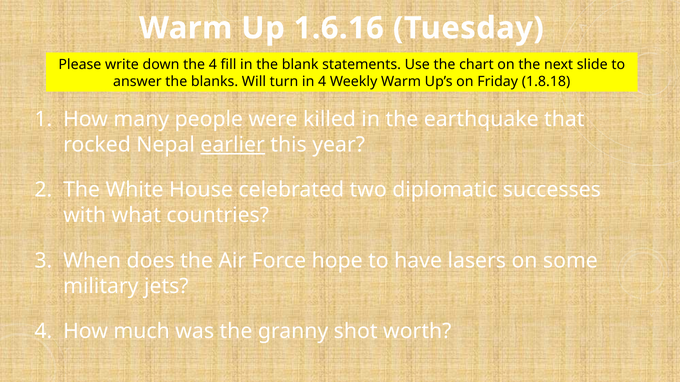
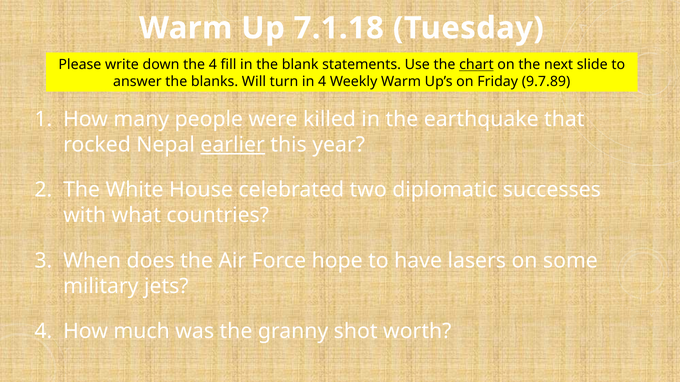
1.6.16: 1.6.16 -> 7.1.18
chart underline: none -> present
1.8.18: 1.8.18 -> 9.7.89
